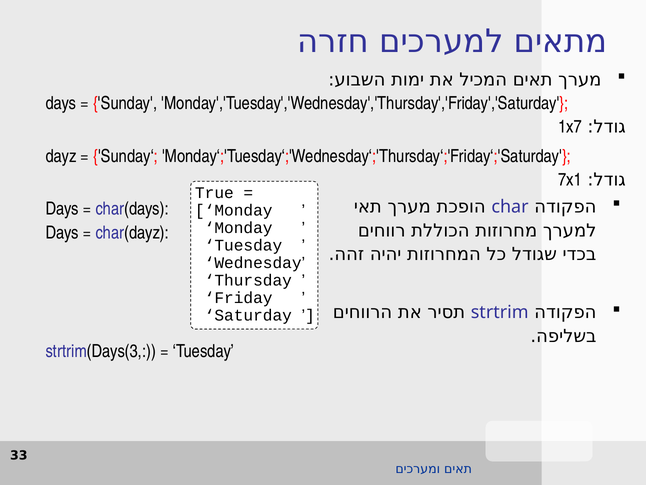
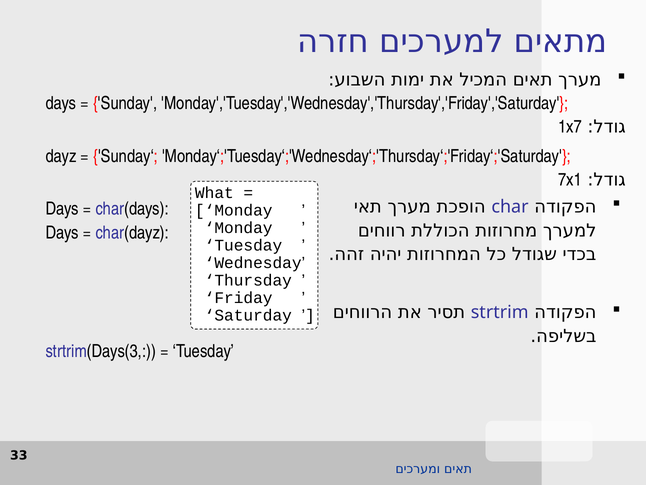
True: True -> What
